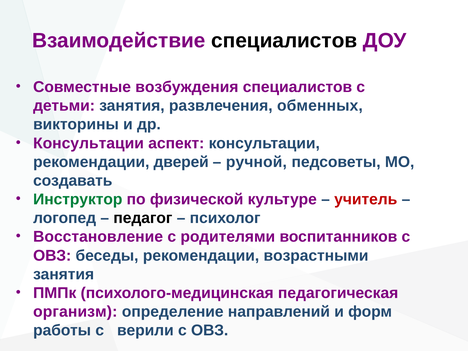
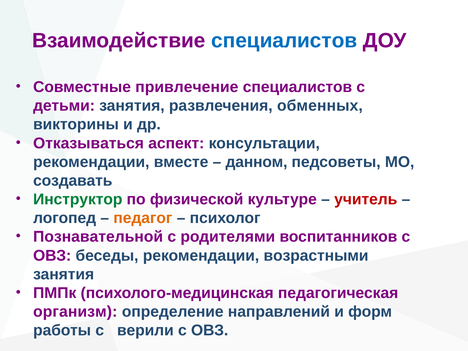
специалистов at (284, 41) colour: black -> blue
возбуждения: возбуждения -> привлечение
Консультации at (89, 143): Консультации -> Отказываться
дверей: дверей -> вместе
ручной: ручной -> данном
педагог colour: black -> orange
Восстановление: Восстановление -> Познавательной
